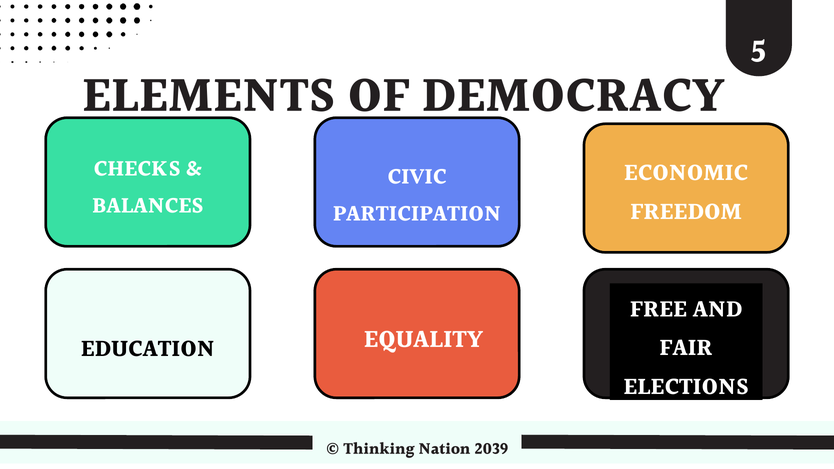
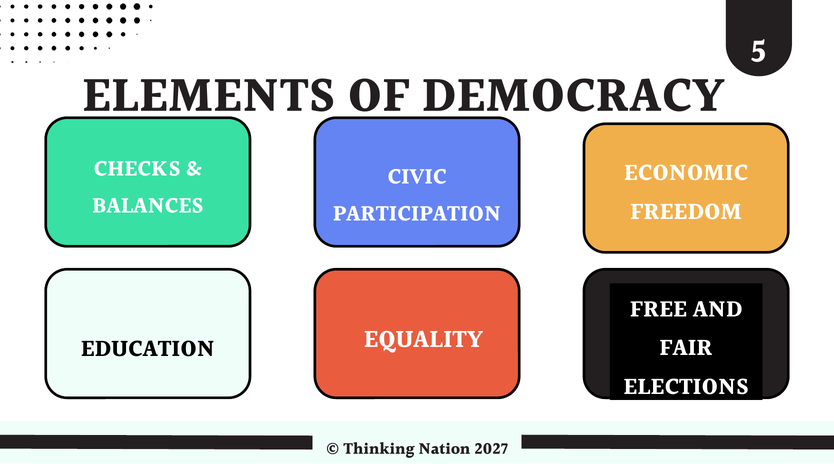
2039: 2039 -> 2027
